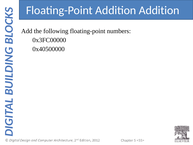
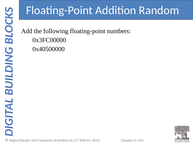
Addition Addition: Addition -> Random
